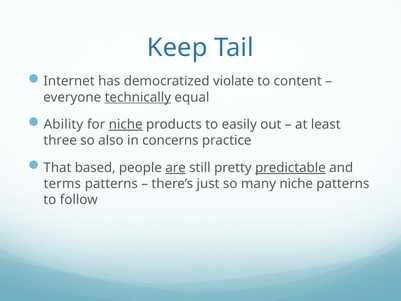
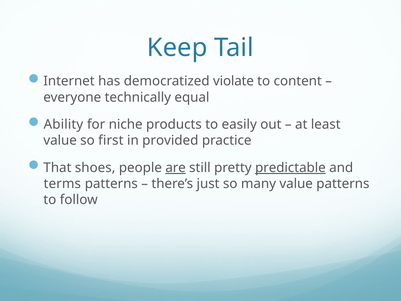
technically underline: present -> none
niche at (126, 124) underline: present -> none
three at (60, 140): three -> value
also: also -> first
concerns: concerns -> provided
based: based -> shoes
many niche: niche -> value
